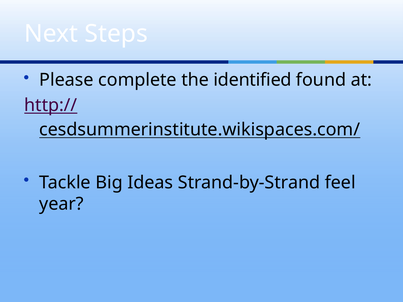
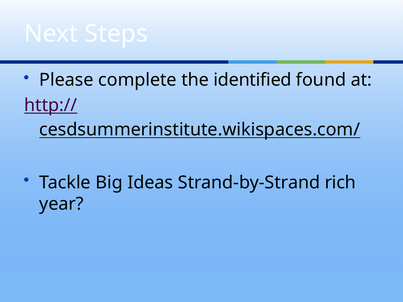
feel: feel -> rich
